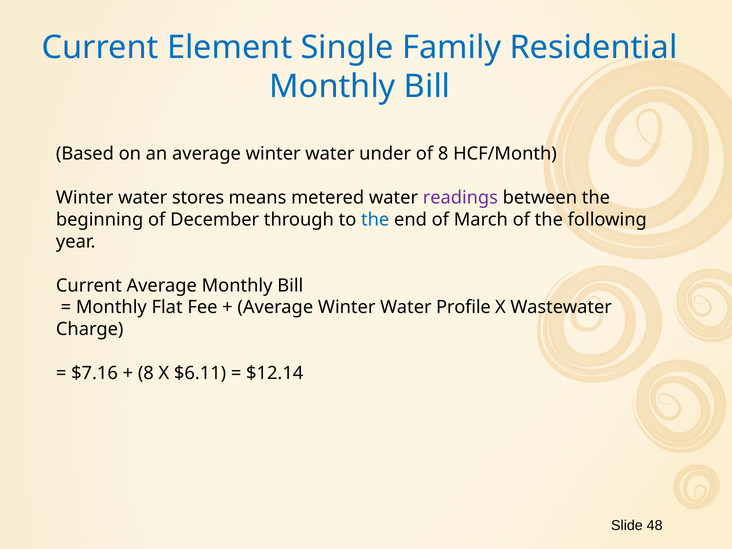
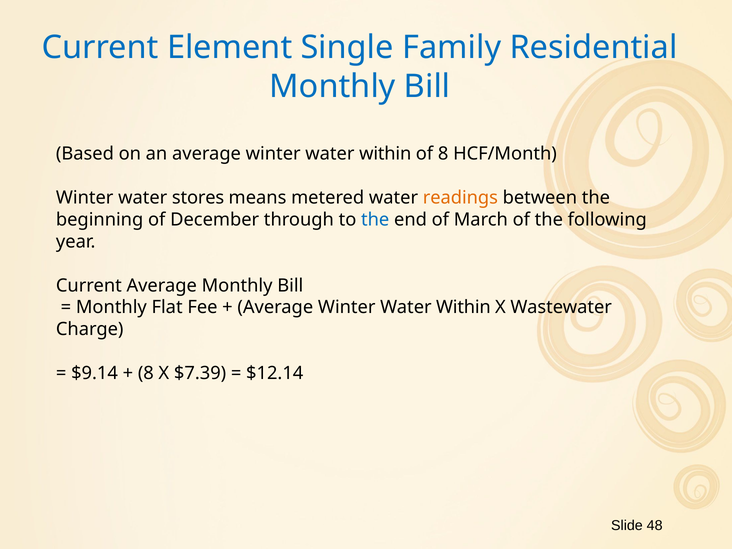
under at (385, 154): under -> within
readings colour: purple -> orange
Profile at (463, 307): Profile -> Within
$7.16: $7.16 -> $9.14
$6.11: $6.11 -> $7.39
